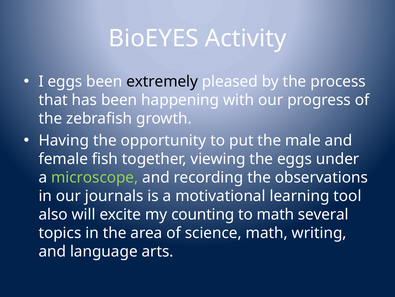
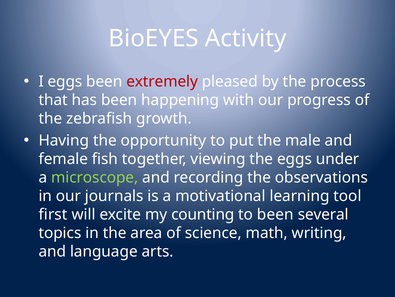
extremely colour: black -> red
also: also -> first
to math: math -> been
